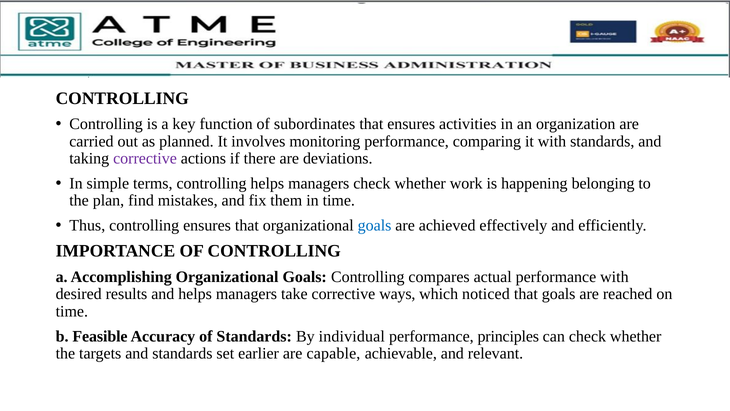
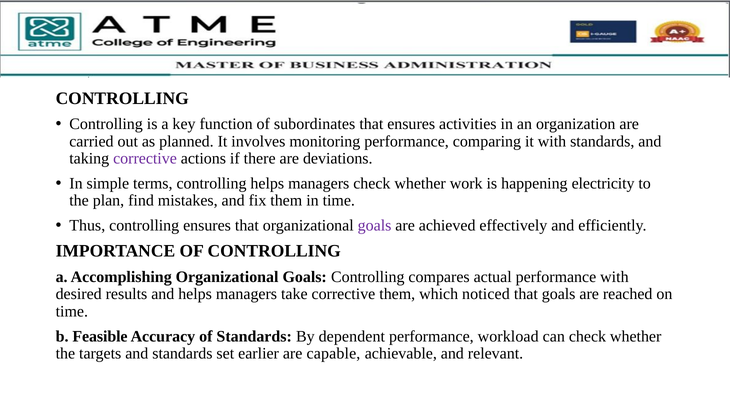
belonging: belonging -> electricity
goals at (375, 225) colour: blue -> purple
corrective ways: ways -> them
individual: individual -> dependent
principles: principles -> workload
